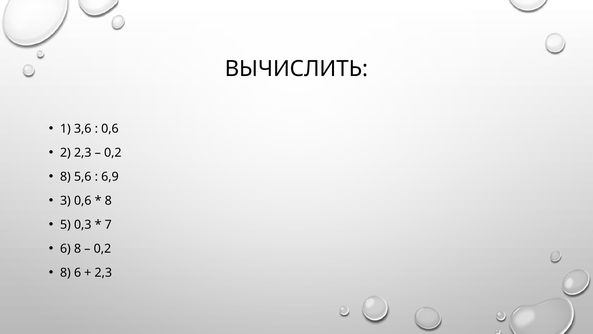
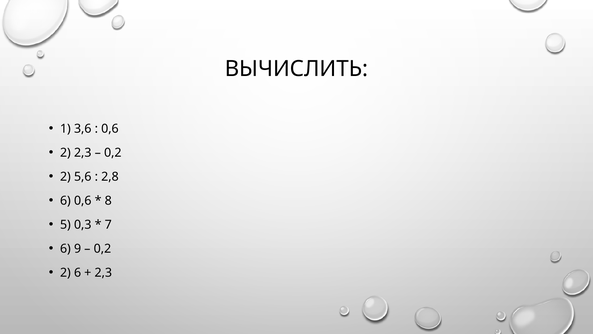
8 at (65, 177): 8 -> 2
6,9: 6,9 -> 2,8
3 at (65, 201): 3 -> 6
6 8: 8 -> 9
8 at (65, 272): 8 -> 2
